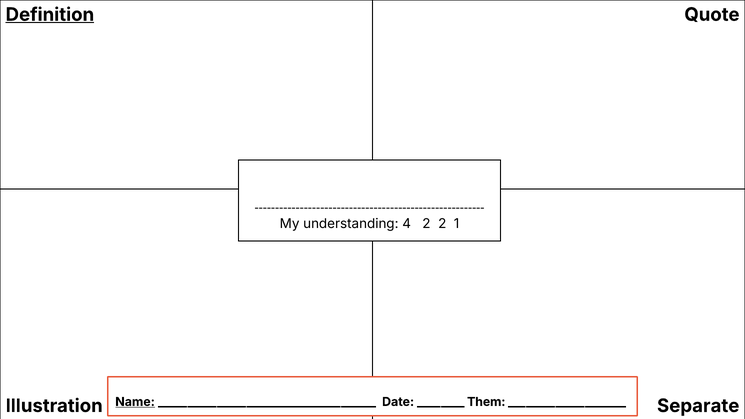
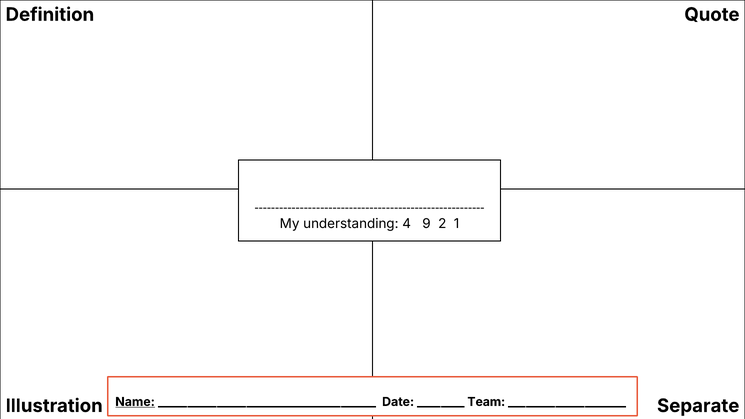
Definition underline: present -> none
4 2: 2 -> 9
Them: Them -> Team
